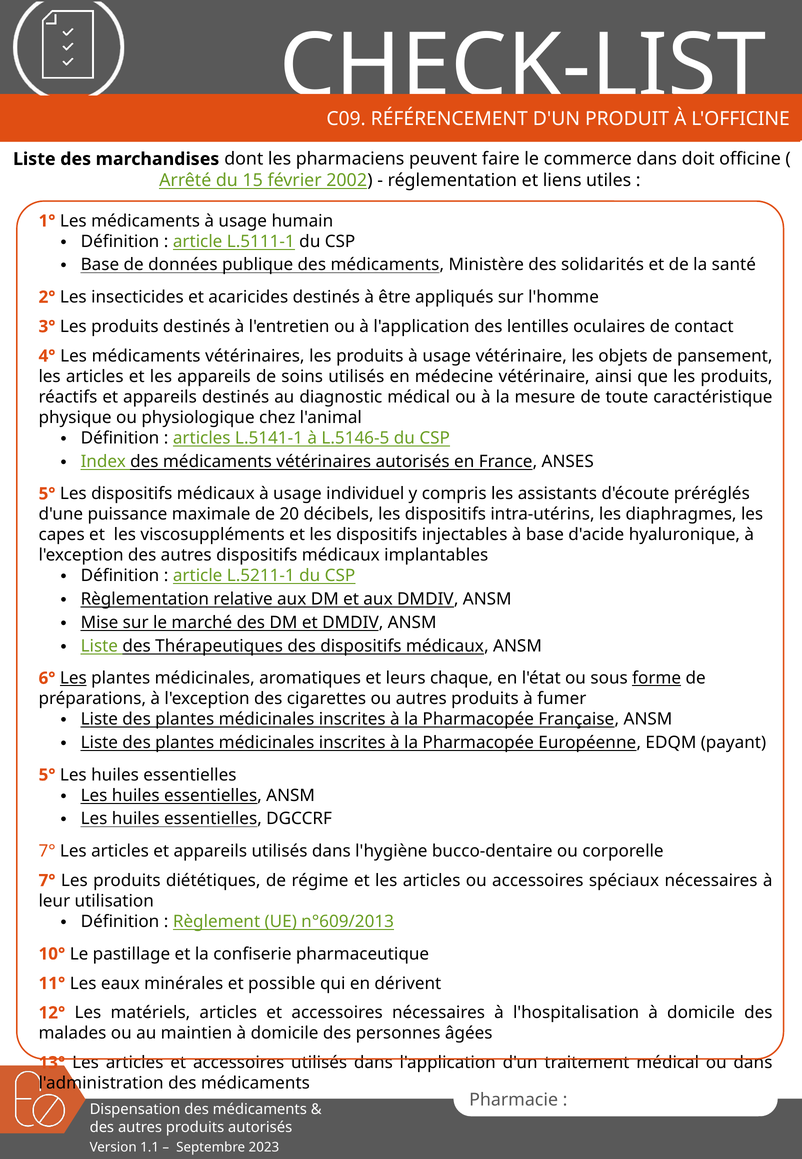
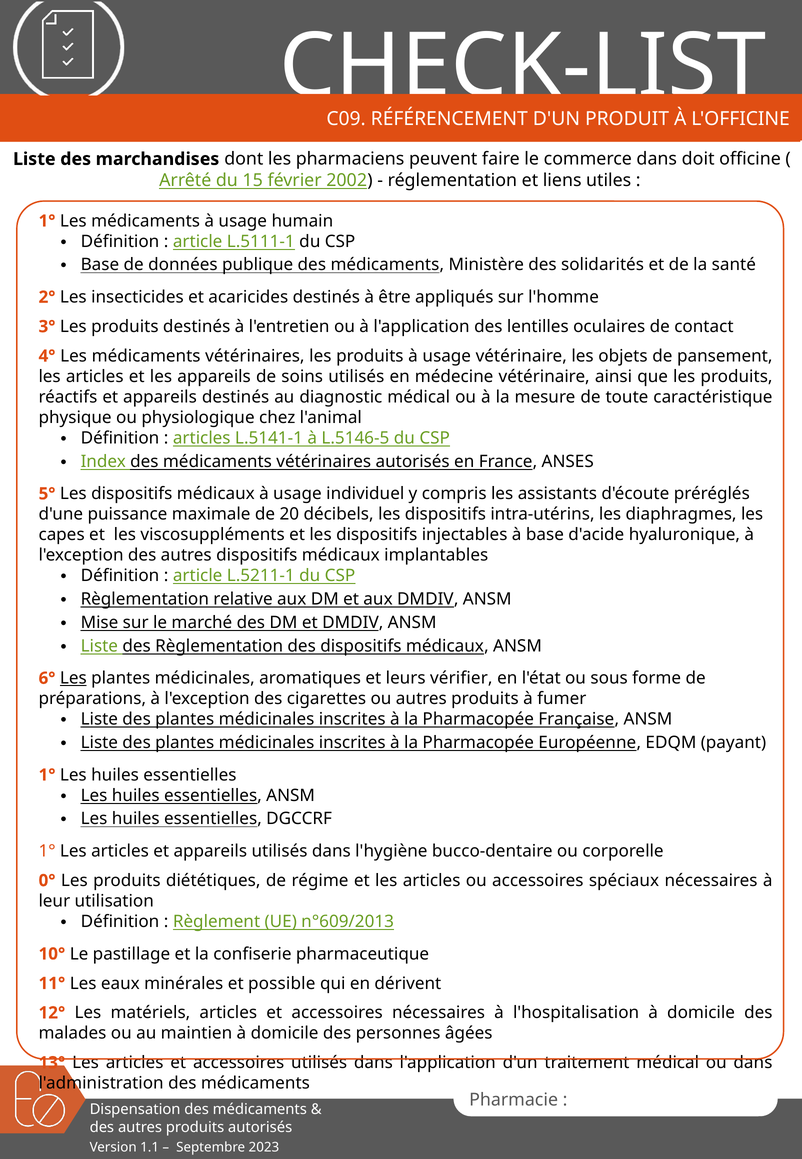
des Thérapeutiques: Thérapeutiques -> Règlementation
chaque: chaque -> vérifier
forme underline: present -> none
5° at (47, 775): 5° -> 1°
7° at (47, 851): 7° -> 1°
7° at (47, 880): 7° -> 0°
